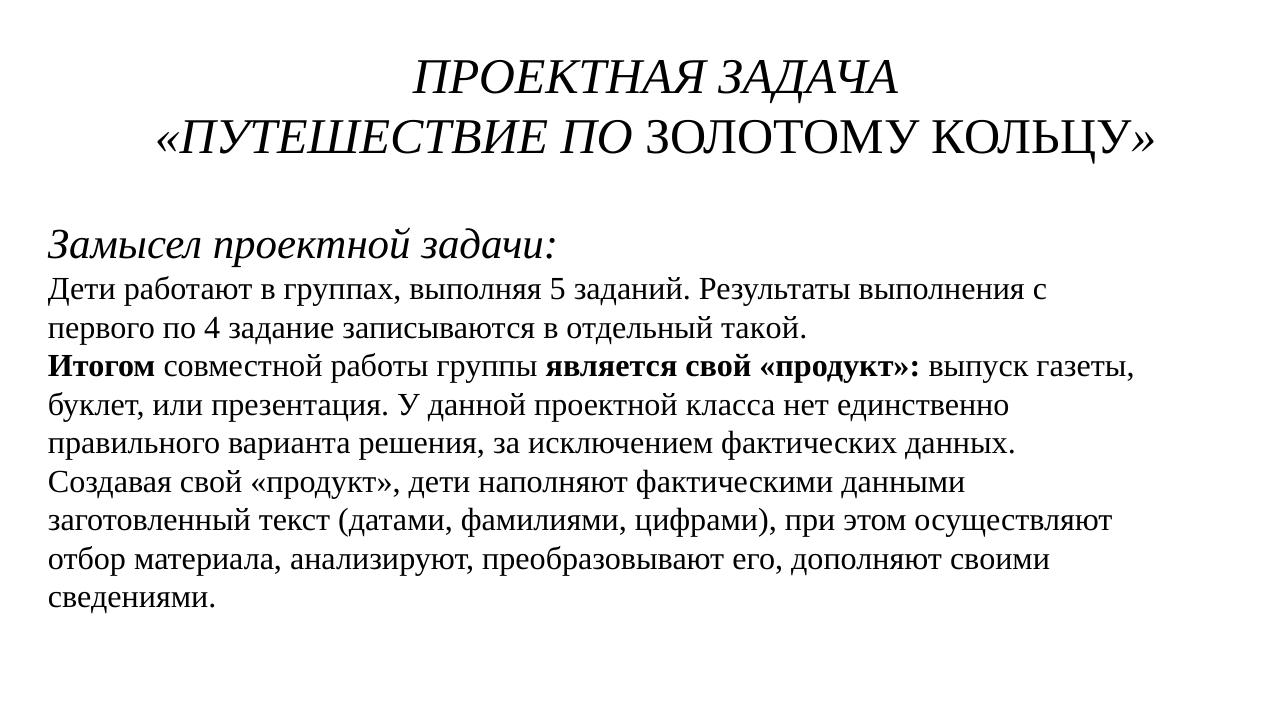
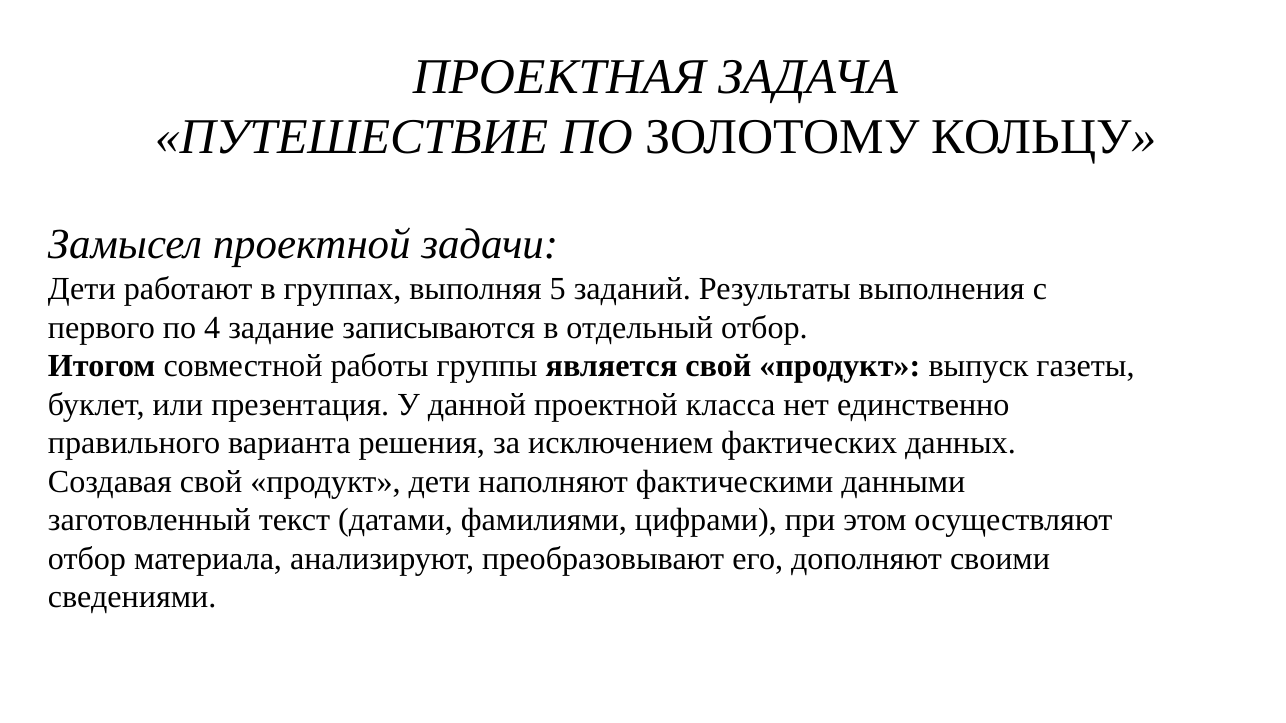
отдельный такой: такой -> отбор
